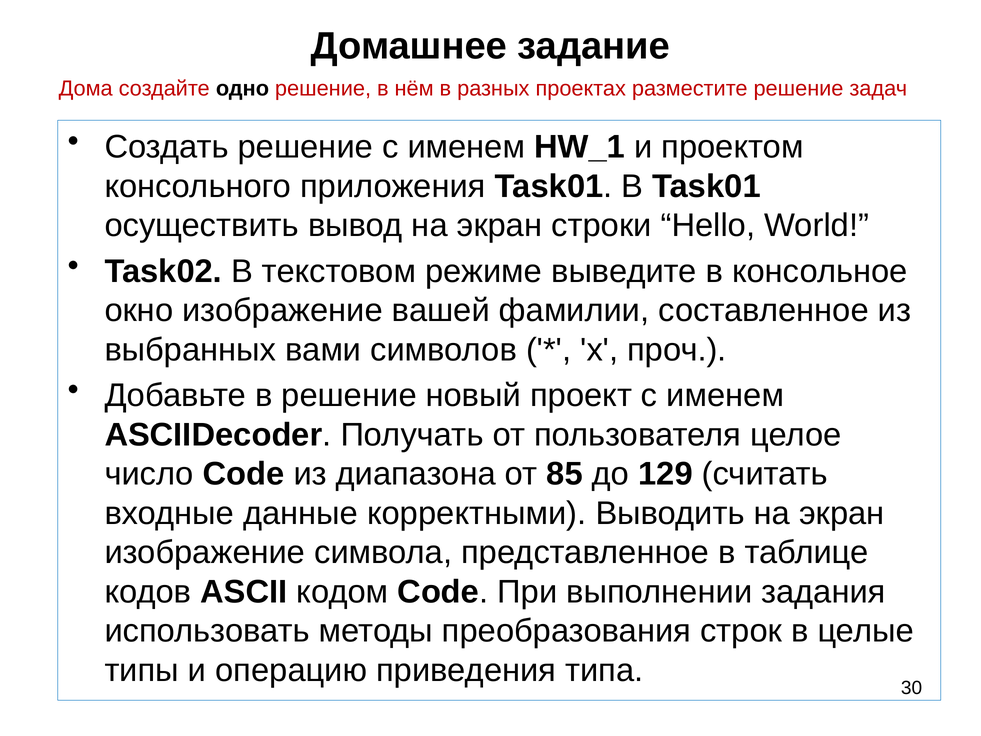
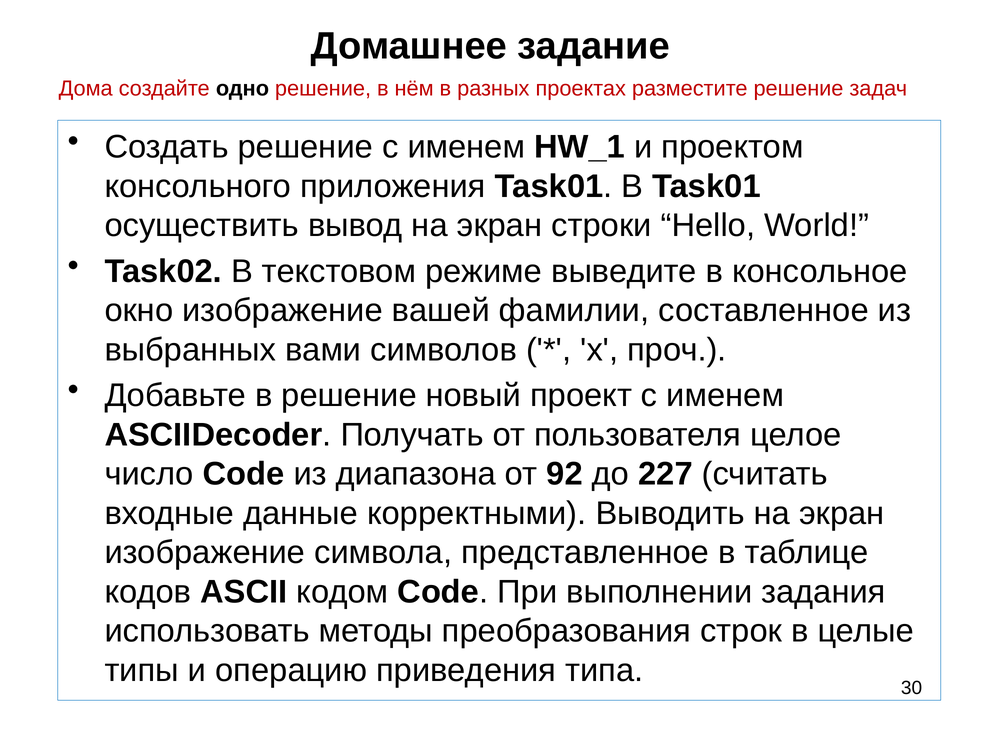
85: 85 -> 92
129: 129 -> 227
